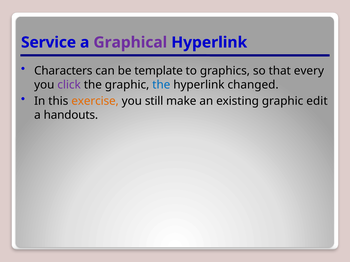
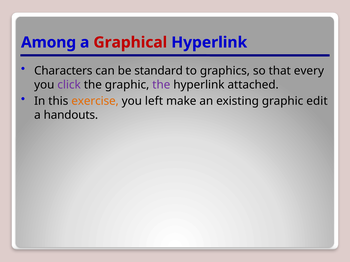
Service: Service -> Among
Graphical colour: purple -> red
template: template -> standard
the at (161, 85) colour: blue -> purple
changed: changed -> attached
still: still -> left
